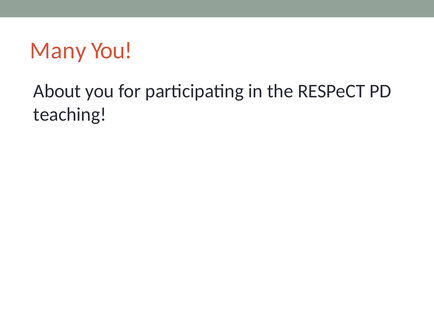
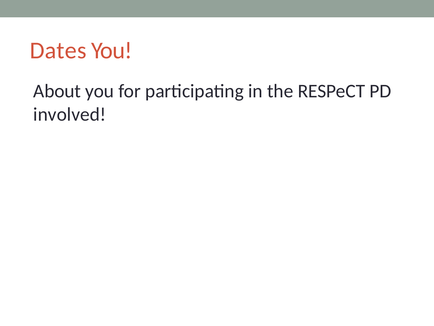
Many: Many -> Dates
teaching: teaching -> involved
